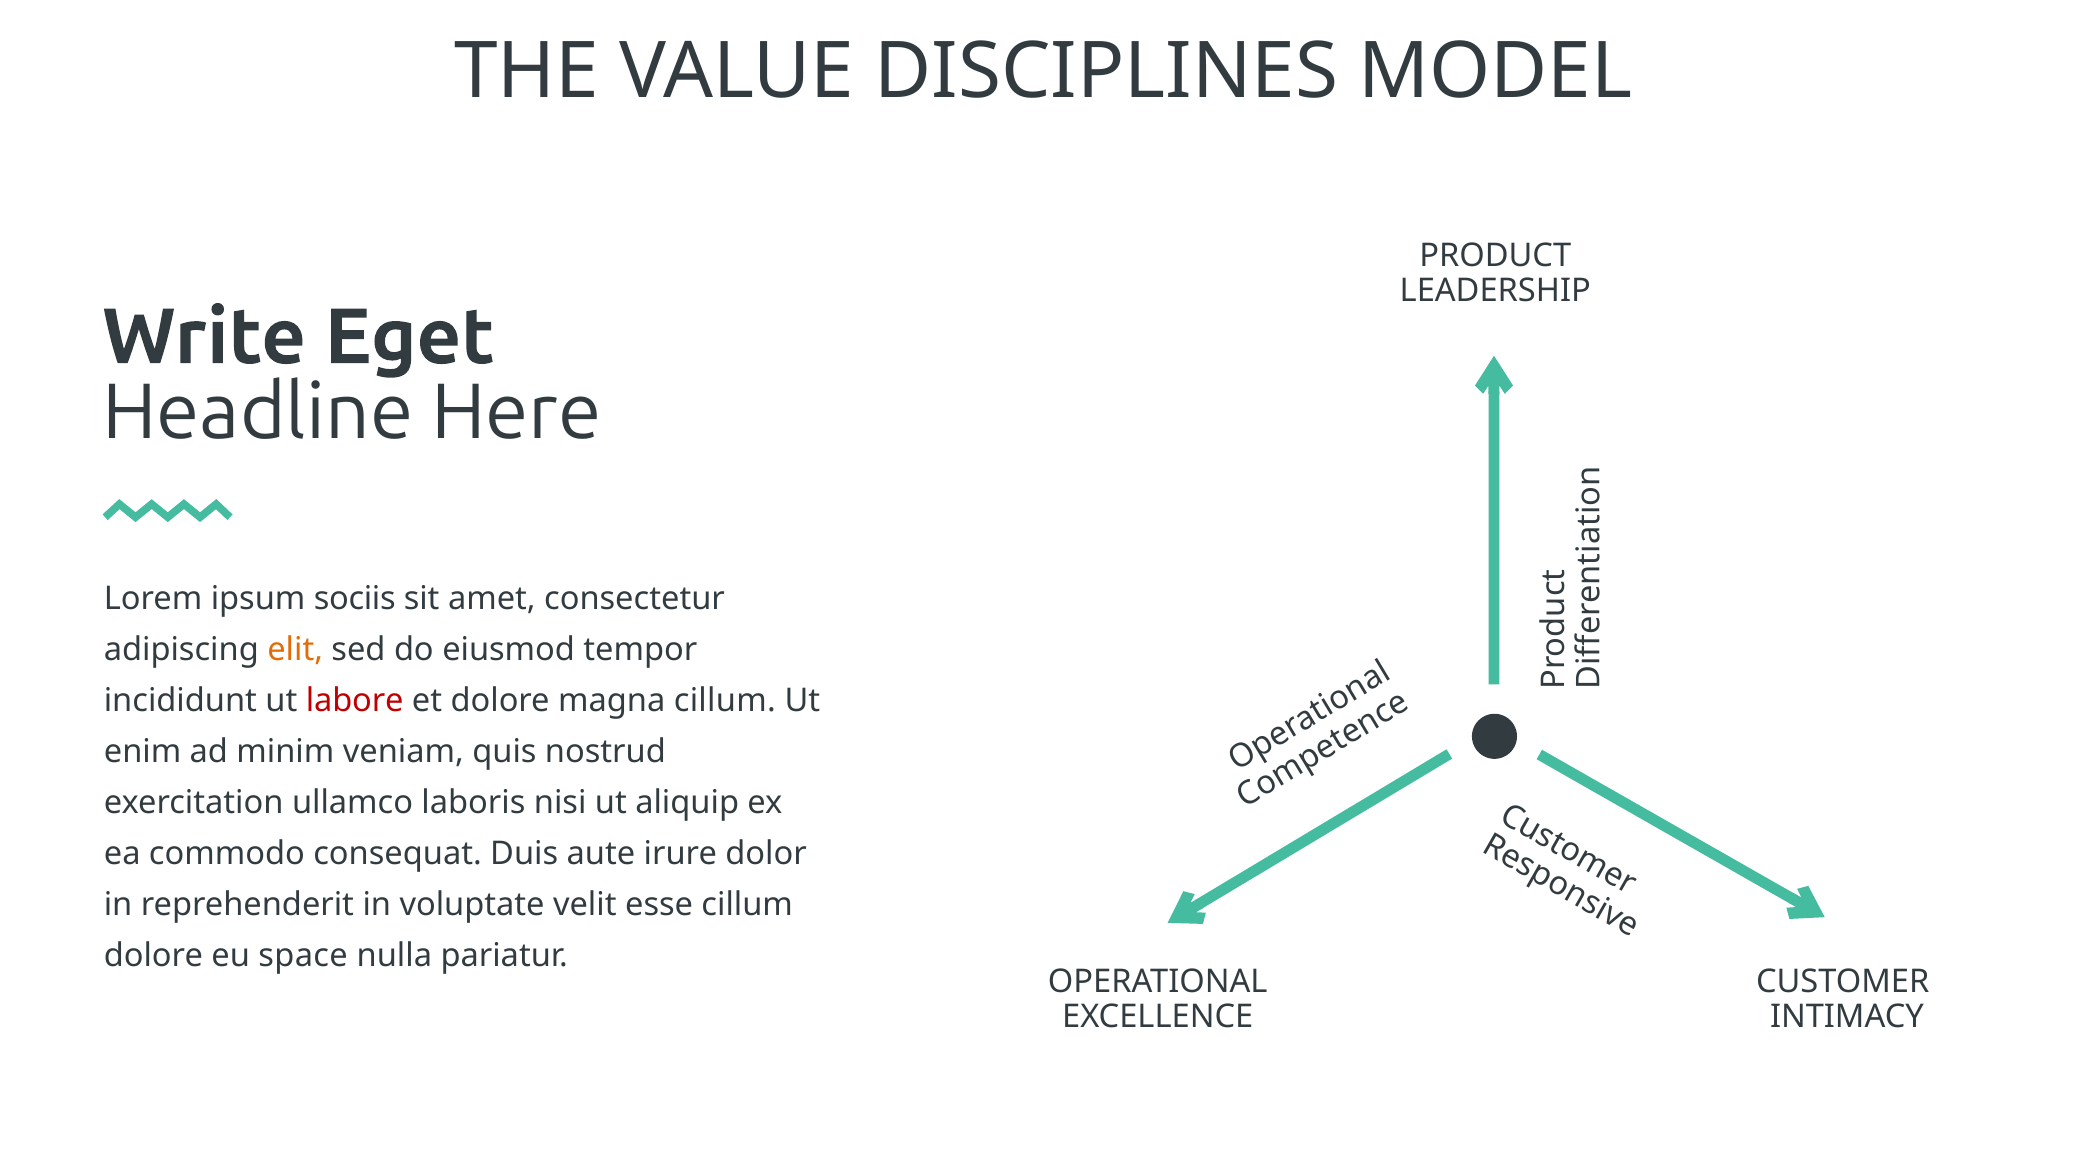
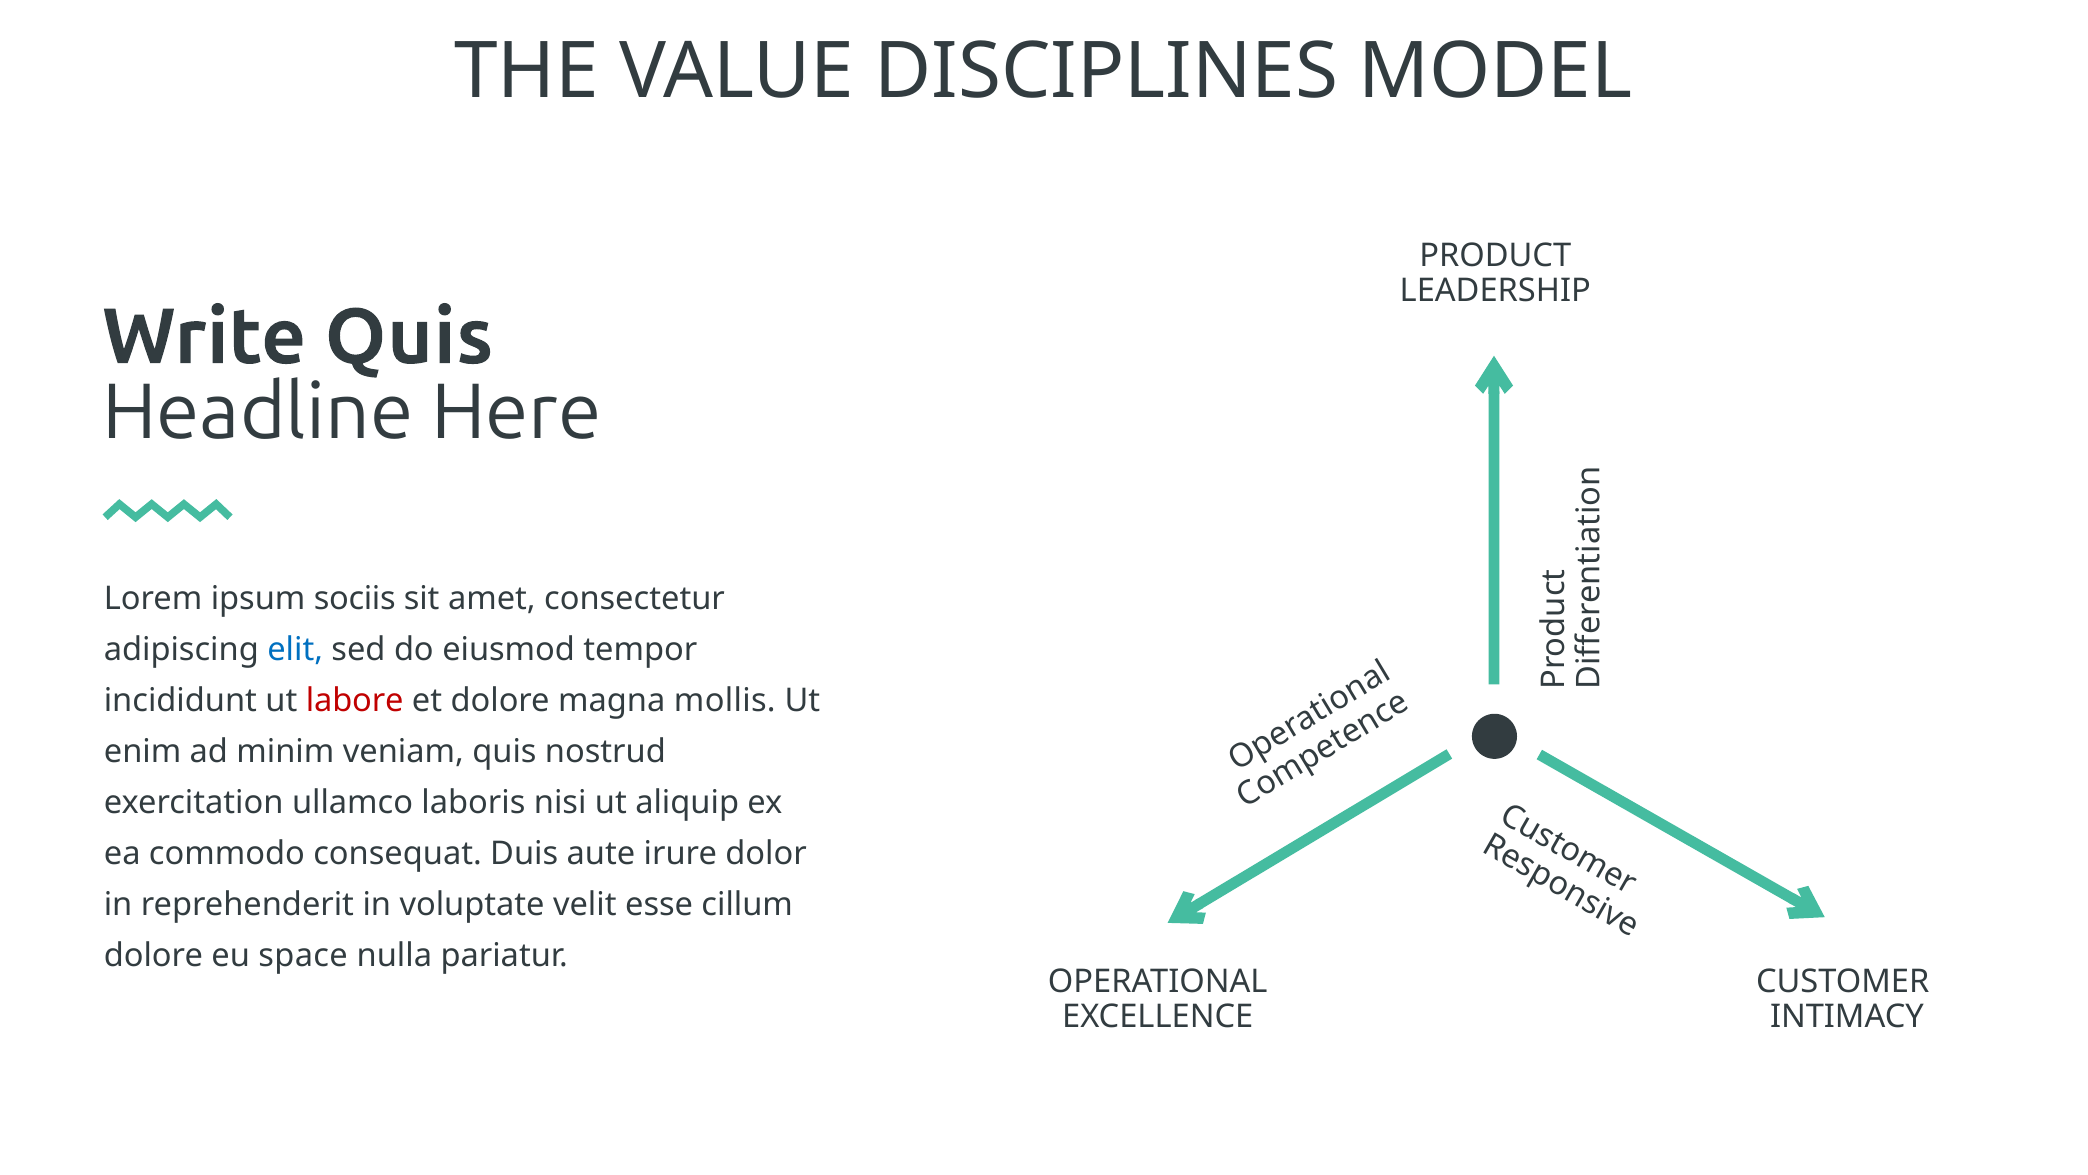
Write Eget: Eget -> Quis
elit colour: orange -> blue
magna cillum: cillum -> mollis
